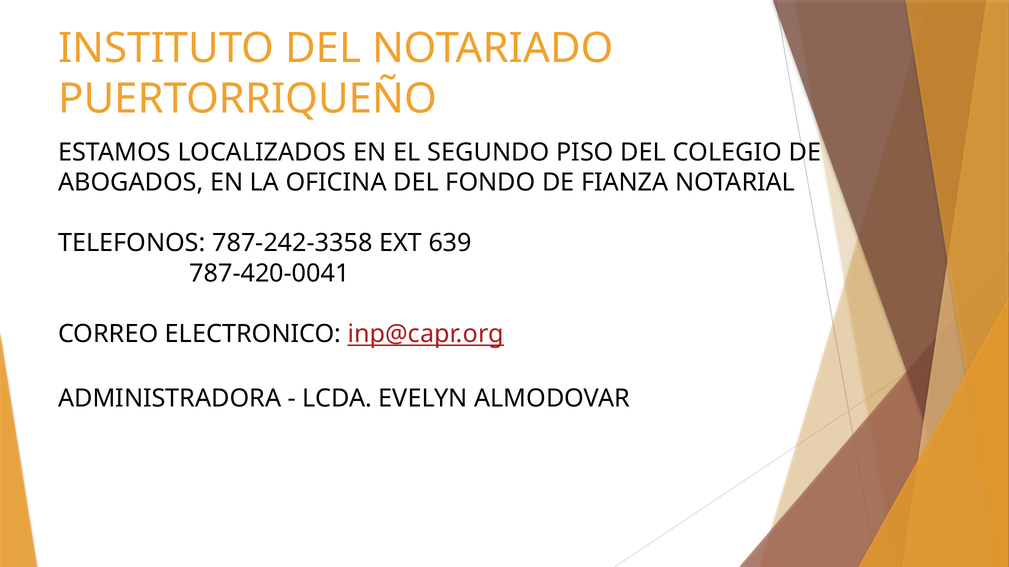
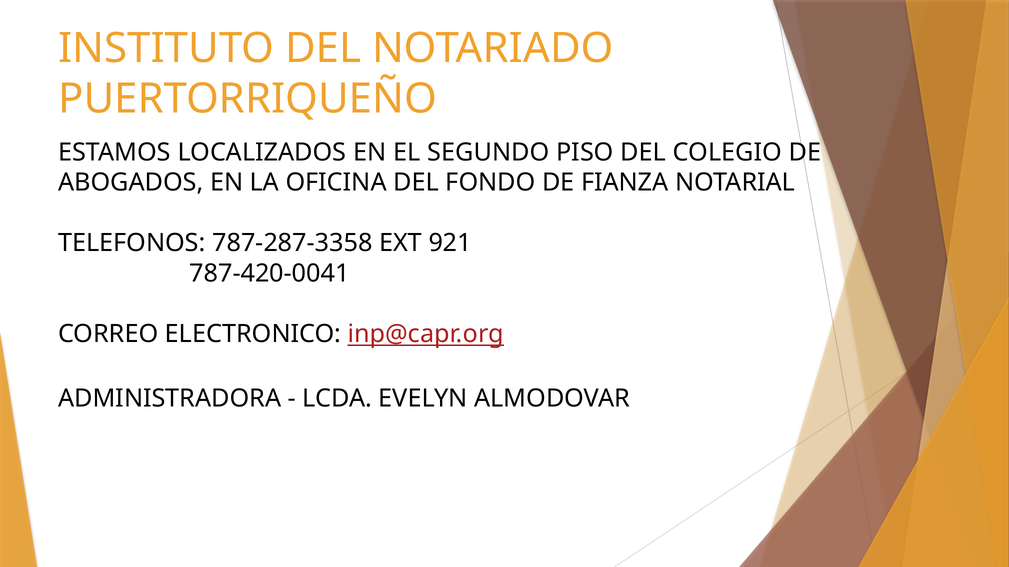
787-242-3358: 787-242-3358 -> 787-287-3358
639: 639 -> 921
